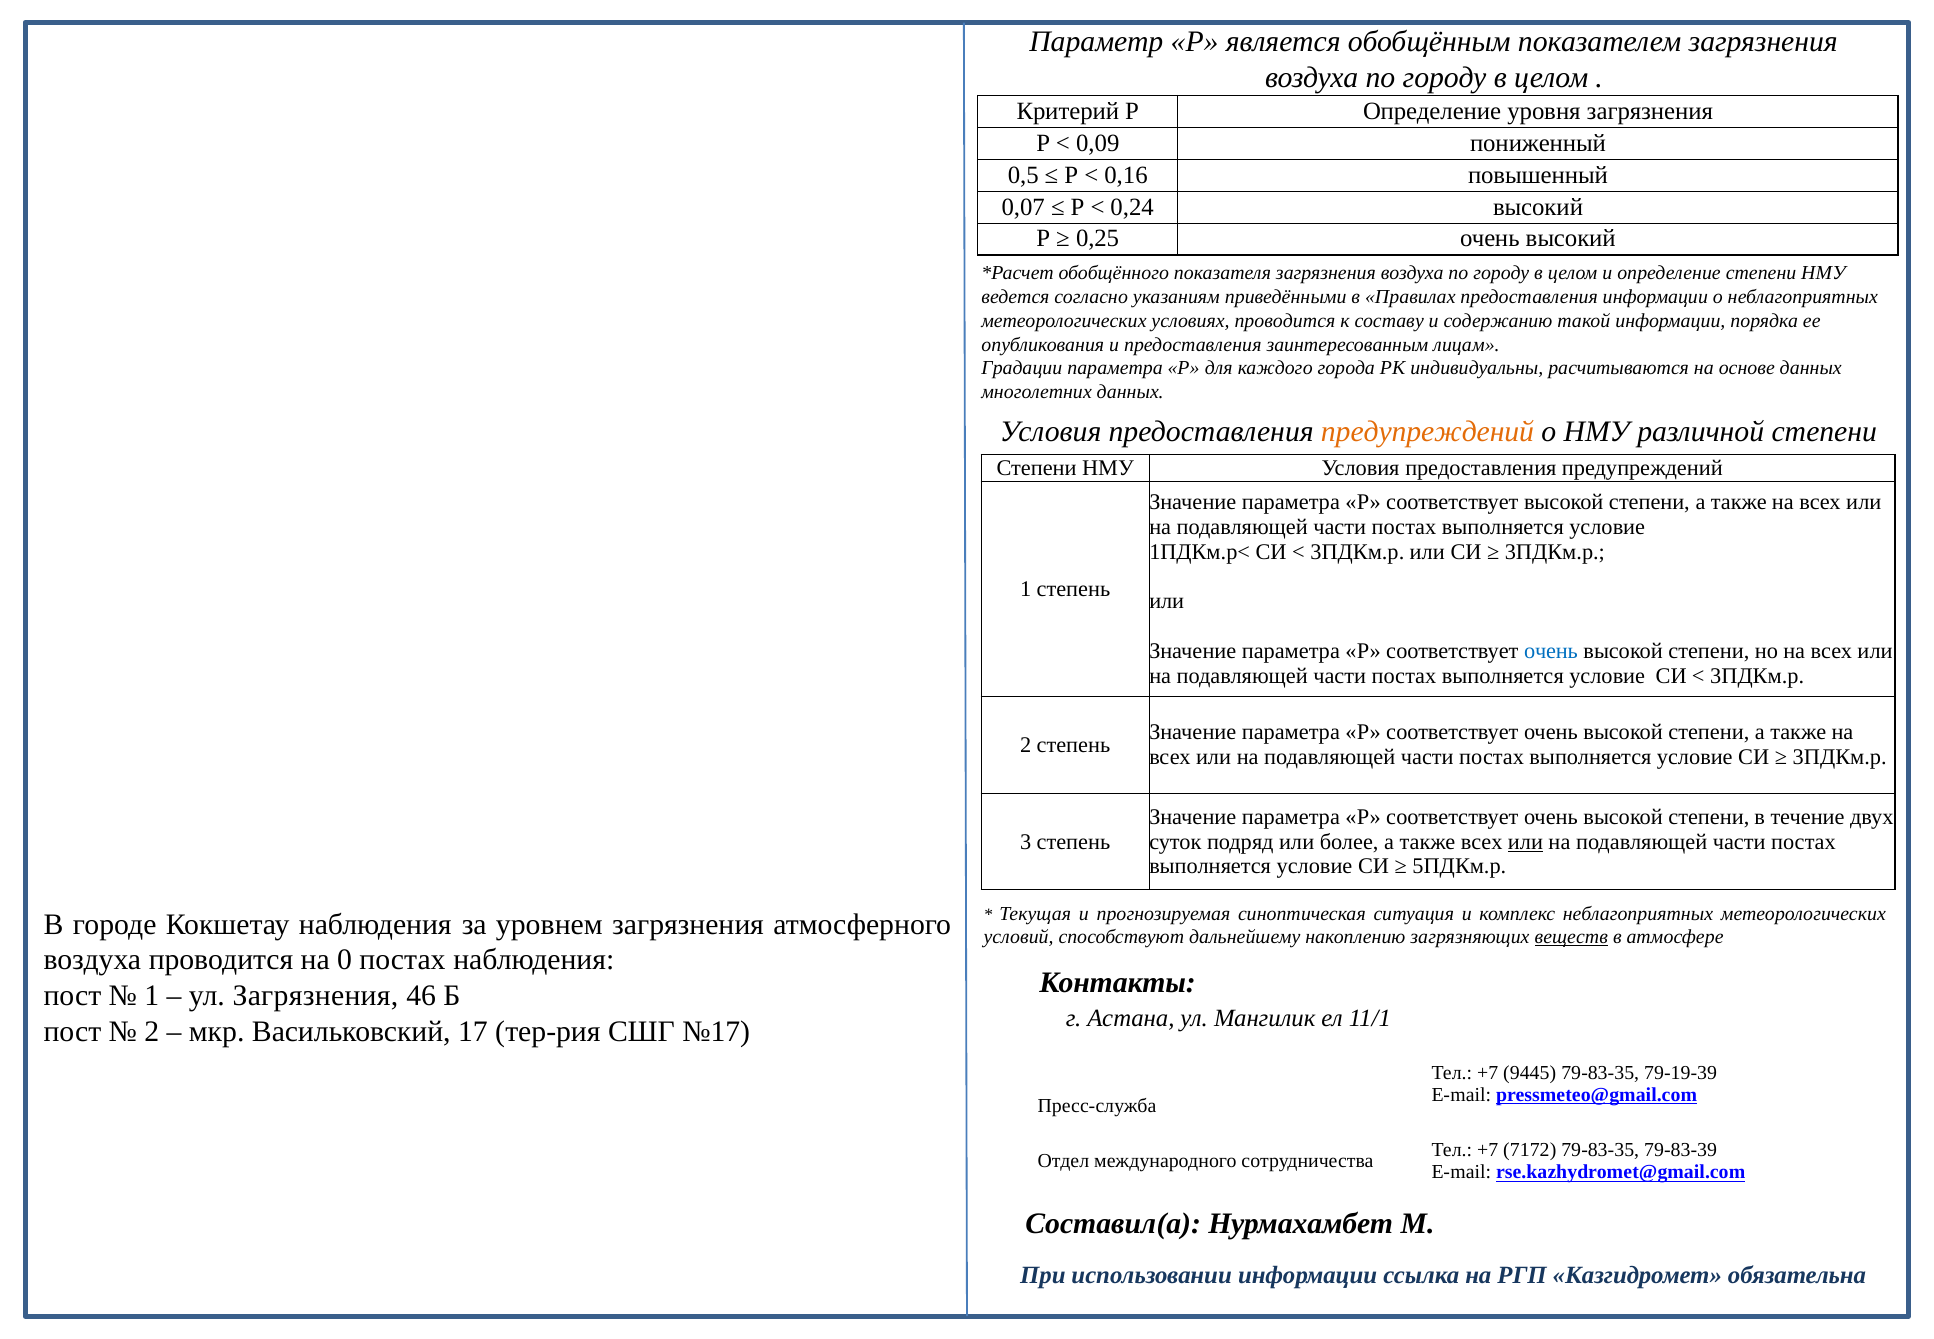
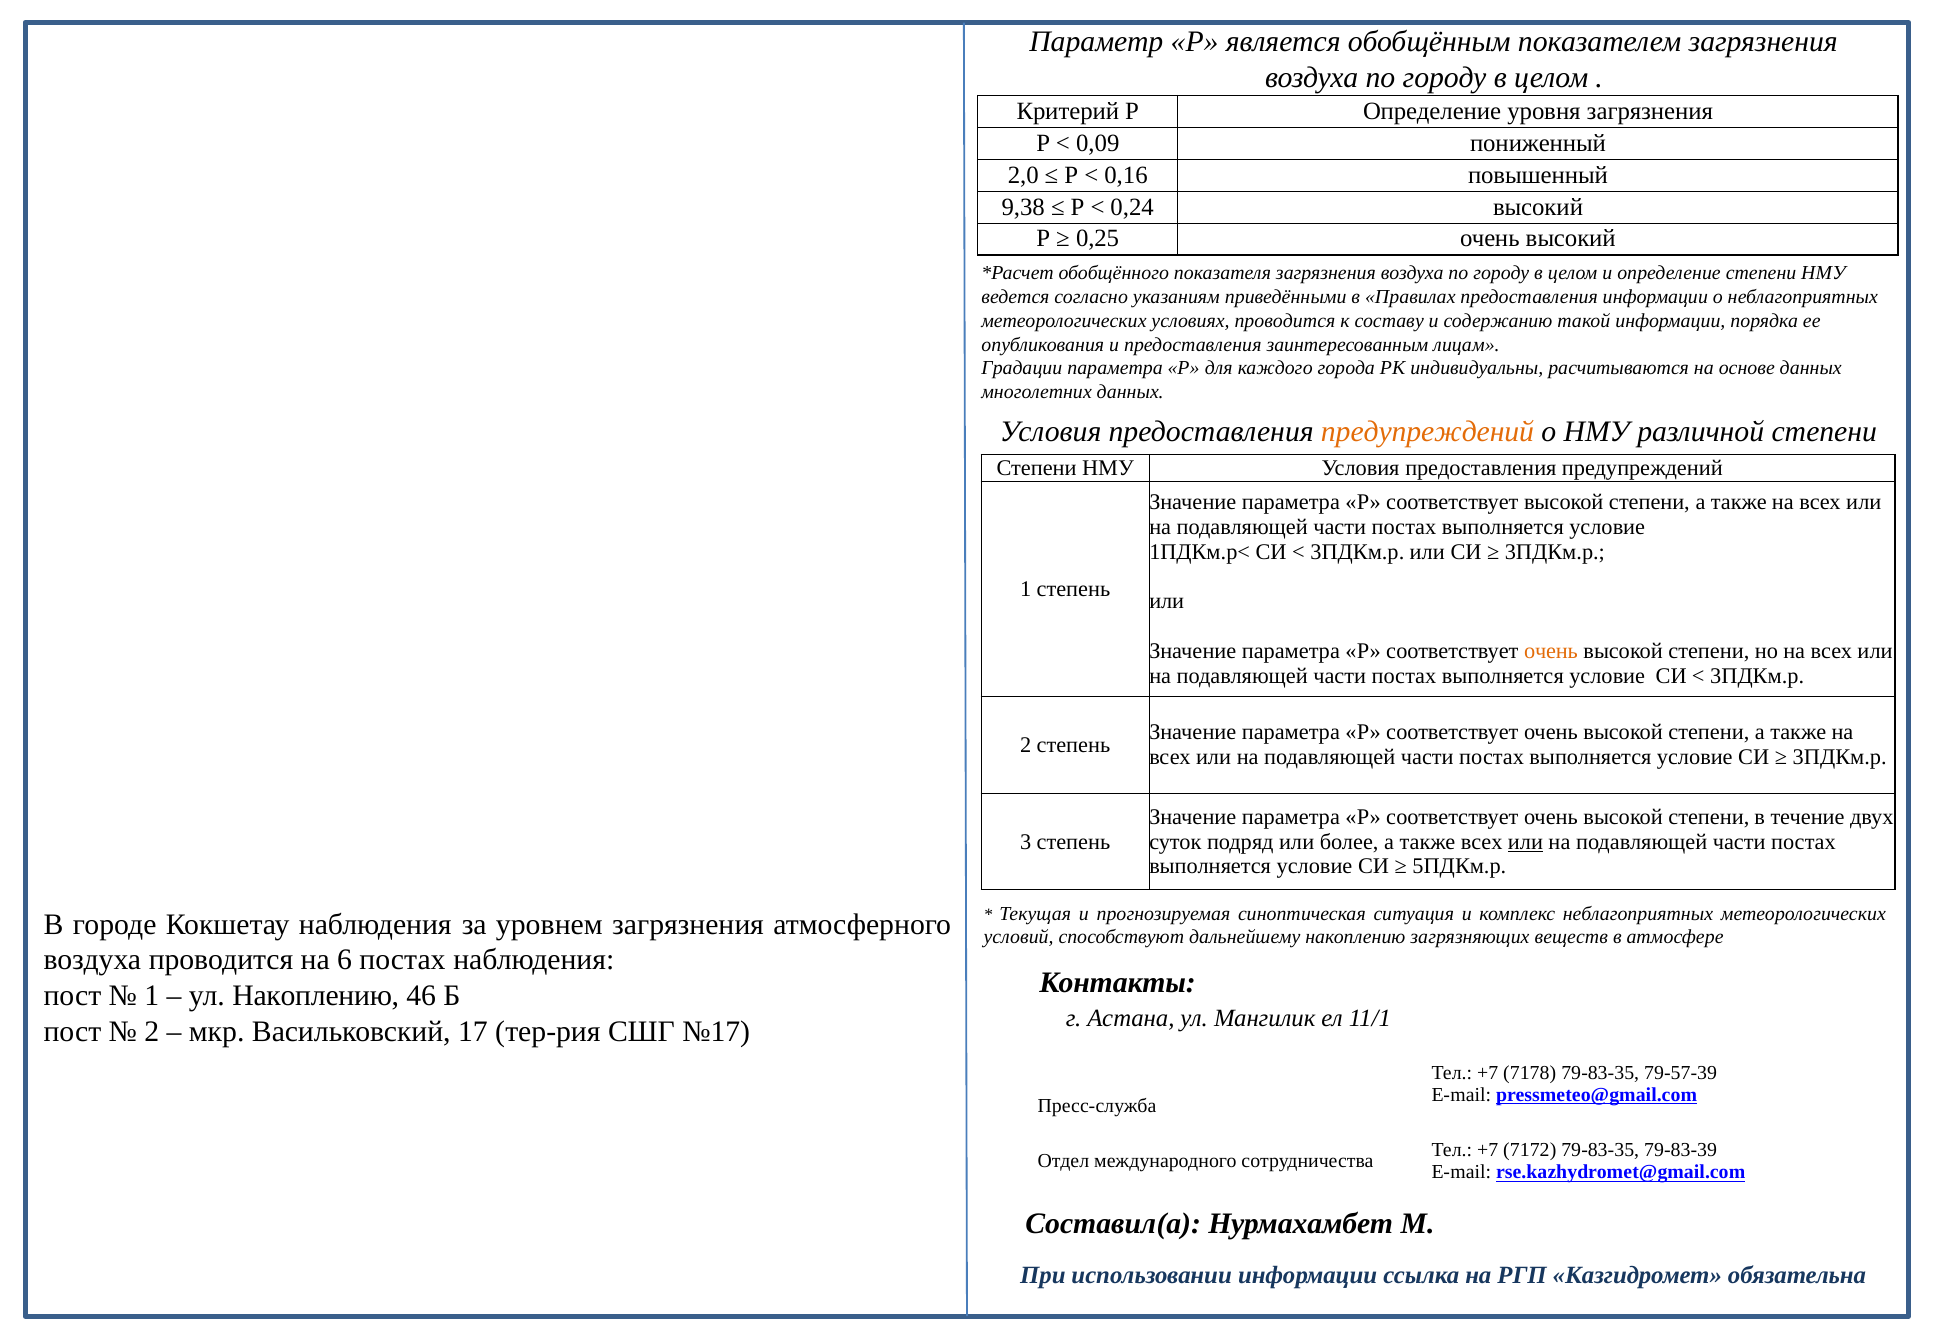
0,5: 0,5 -> 2,0
0,07: 0,07 -> 9,38
очень at (1551, 651) colour: blue -> orange
веществ underline: present -> none
0: 0 -> 6
ул Загрязнения: Загрязнения -> Накоплению
9445: 9445 -> 7178
79-19-39: 79-19-39 -> 79-57-39
